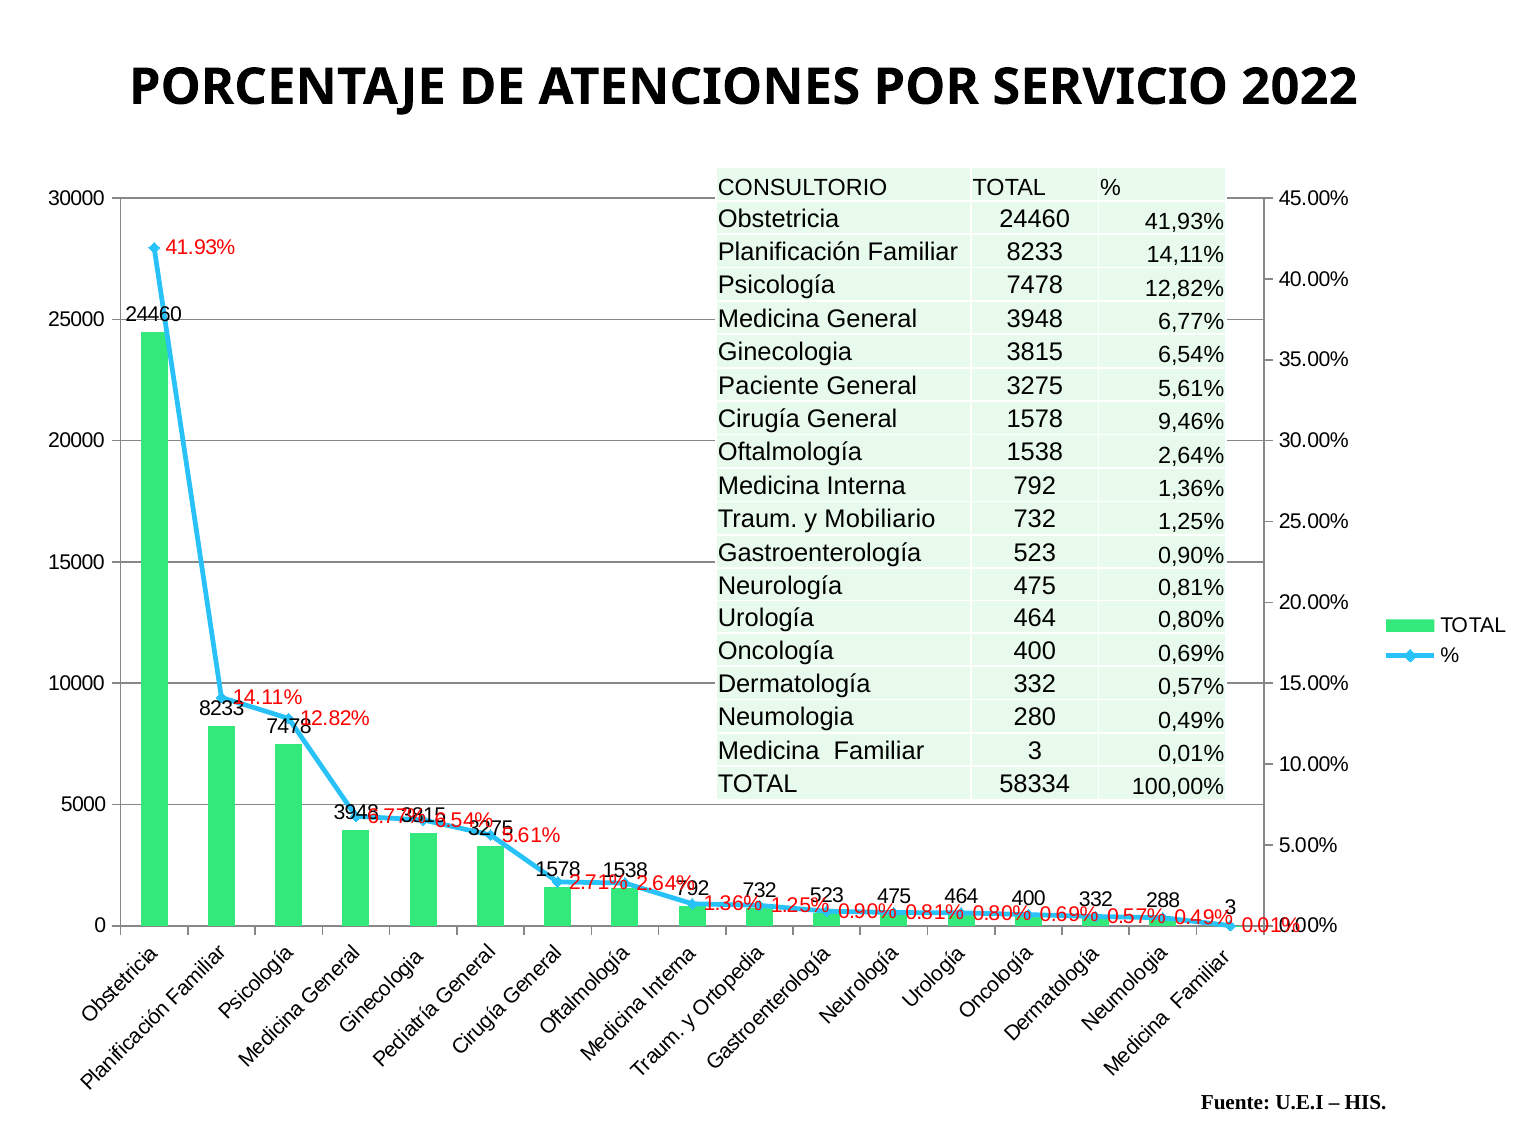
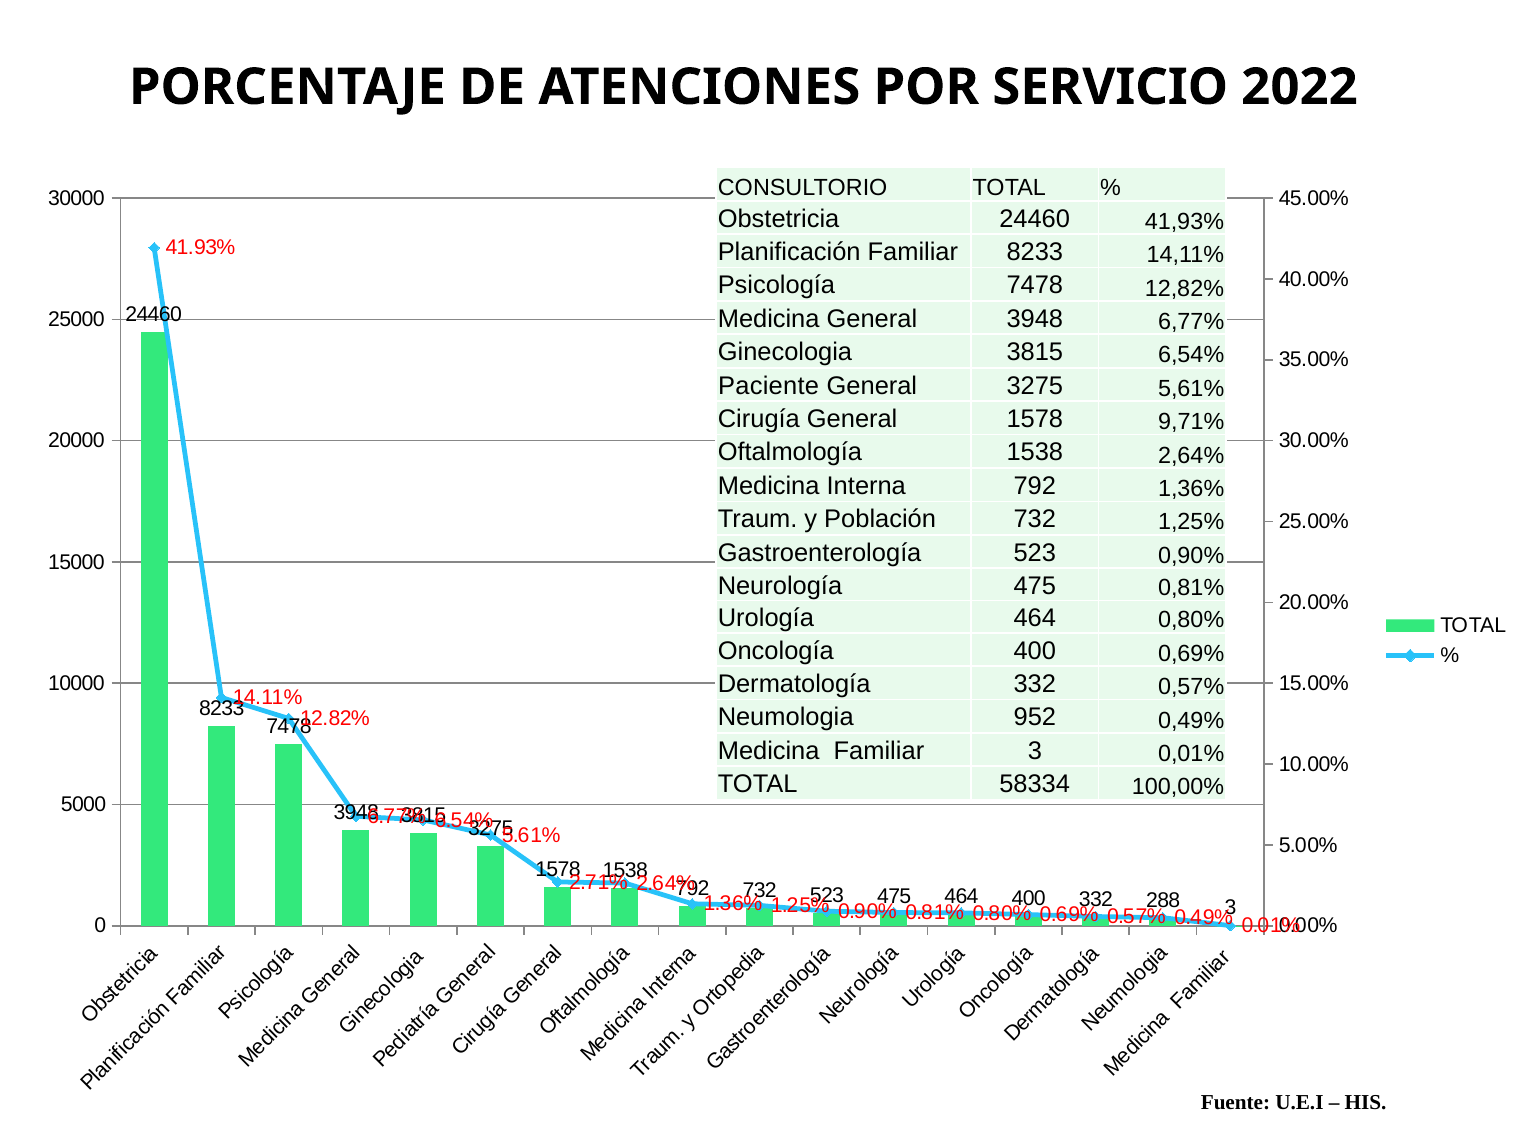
9,46%: 9,46% -> 9,71%
Mobiliario: Mobiliario -> Población
280: 280 -> 952
